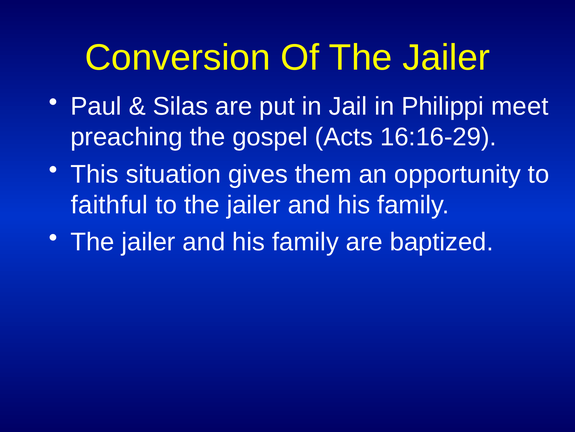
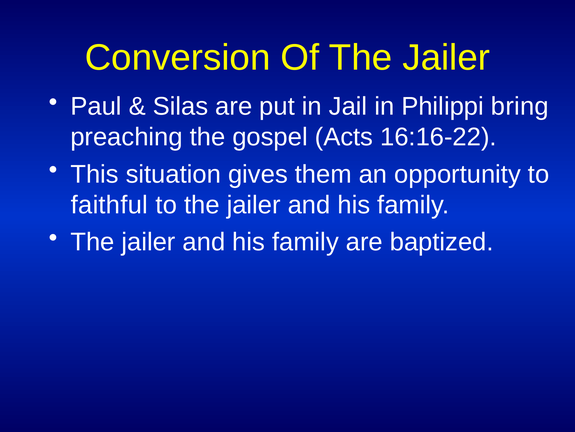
meet: meet -> bring
16:16-29: 16:16-29 -> 16:16-22
